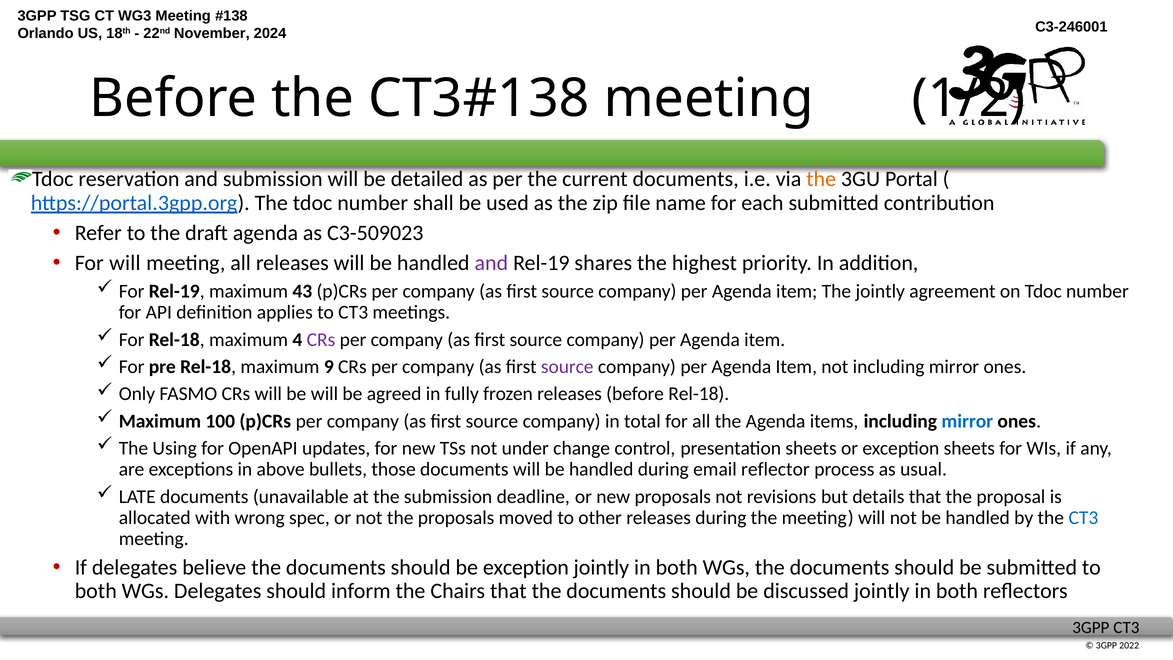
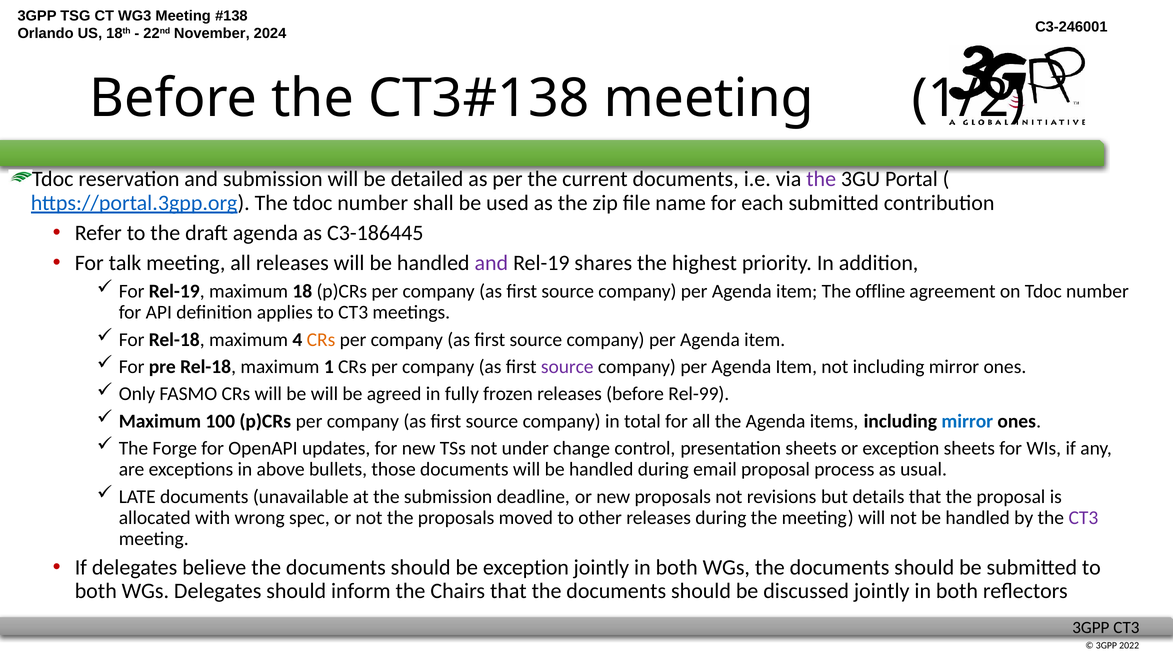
the at (821, 179) colour: orange -> purple
C3-509023: C3-509023 -> C3-186445
For will: will -> talk
43: 43 -> 18
The jointly: jointly -> offline
CRs at (321, 339) colour: purple -> orange
9: 9 -> 1
before Rel-18: Rel-18 -> Rel-99
Using: Using -> Forge
email reflector: reflector -> proposal
CT3 at (1083, 518) colour: blue -> purple
